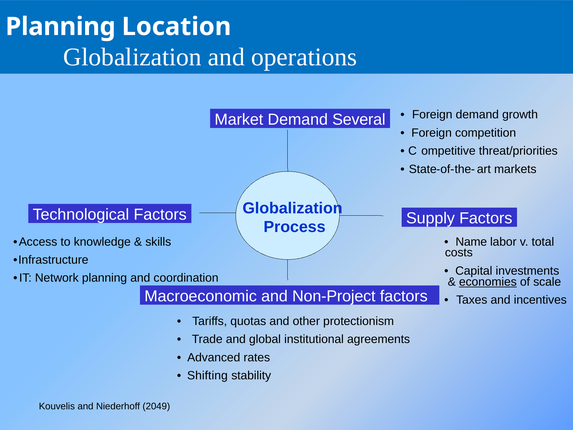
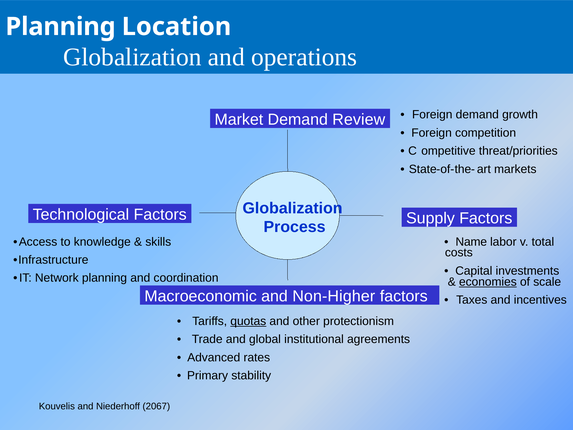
Several: Several -> Review
Non-Project: Non-Project -> Non-Higher
quotas underline: none -> present
Shifting: Shifting -> Primary
2049: 2049 -> 2067
